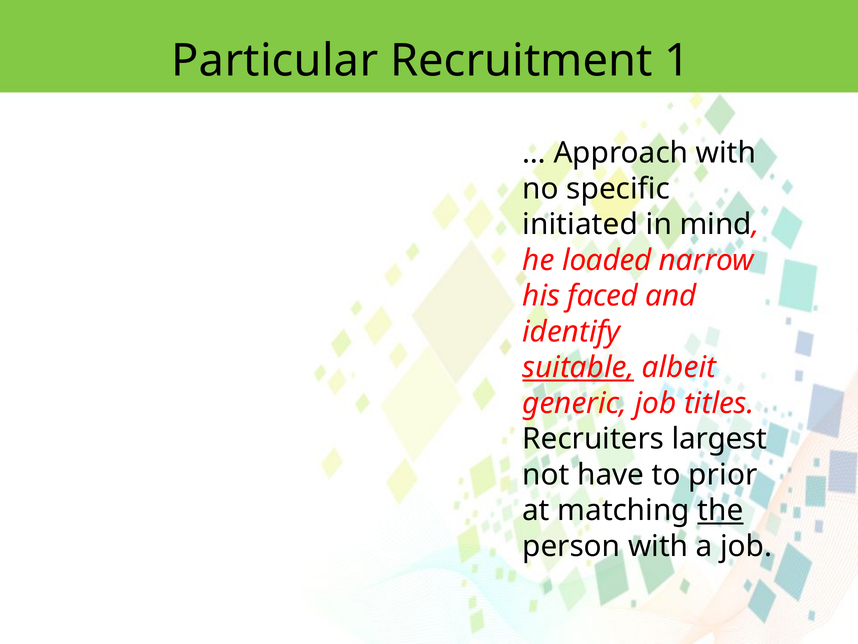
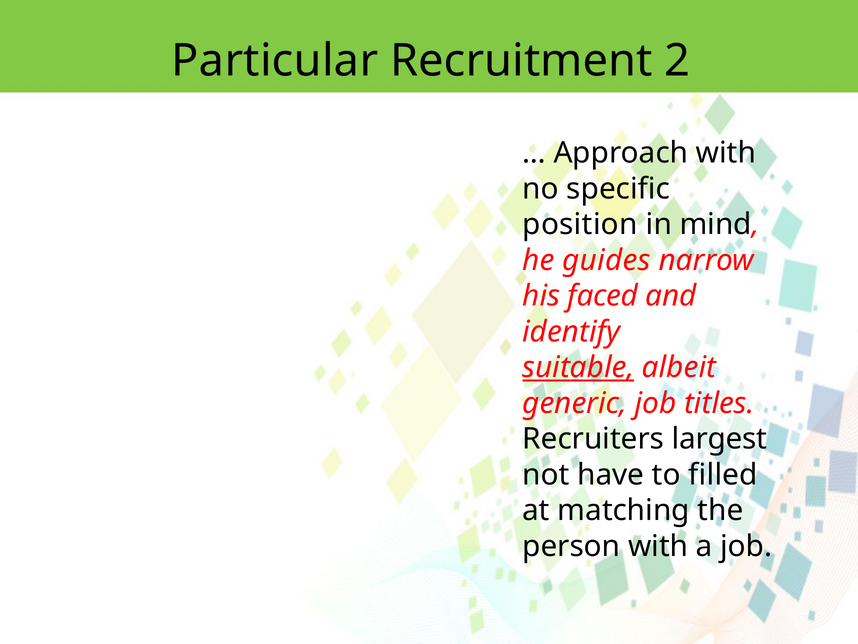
1: 1 -> 2
initiated: initiated -> position
loaded: loaded -> guides
prior: prior -> filled
the underline: present -> none
